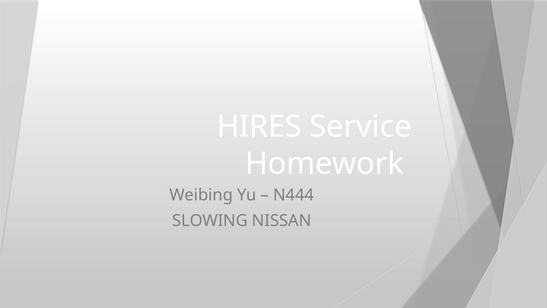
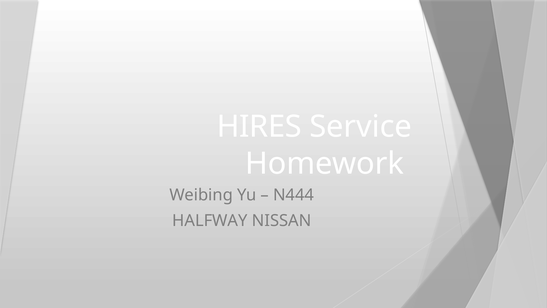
SLOWING: SLOWING -> HALFWAY
